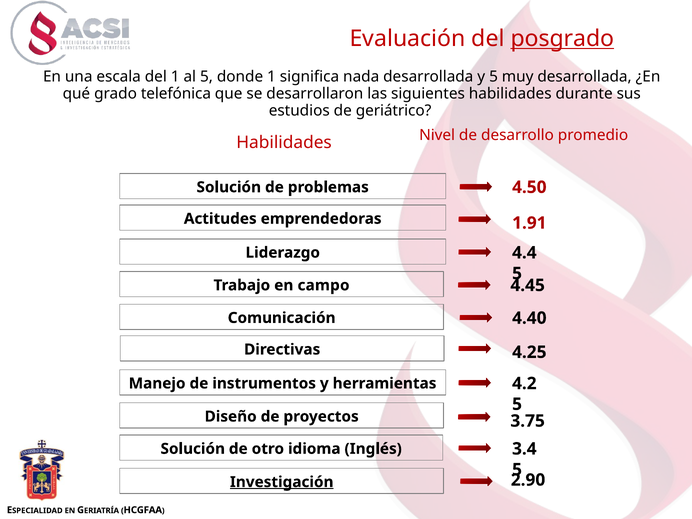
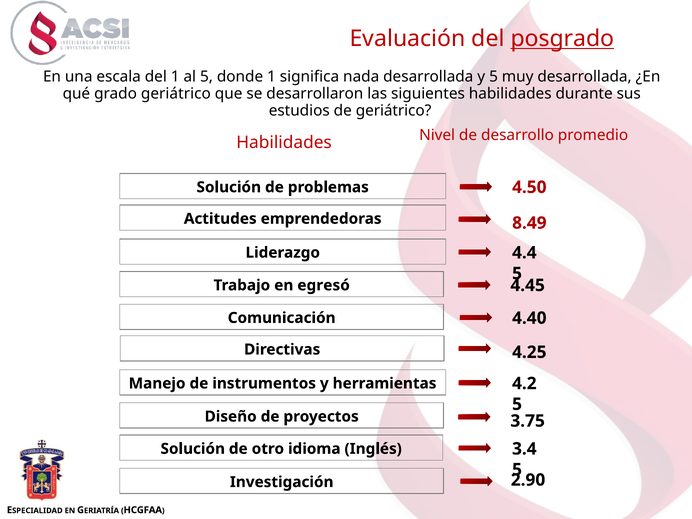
grado telefónica: telefónica -> geriátrico
1.91: 1.91 -> 8.49
campo: campo -> egresó
Investigación underline: present -> none
